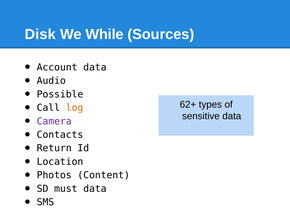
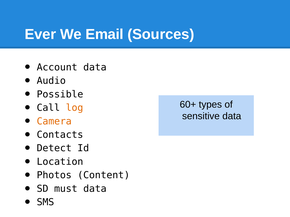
Disk: Disk -> Ever
While: While -> Email
62+: 62+ -> 60+
Camera colour: purple -> orange
Return: Return -> Detect
